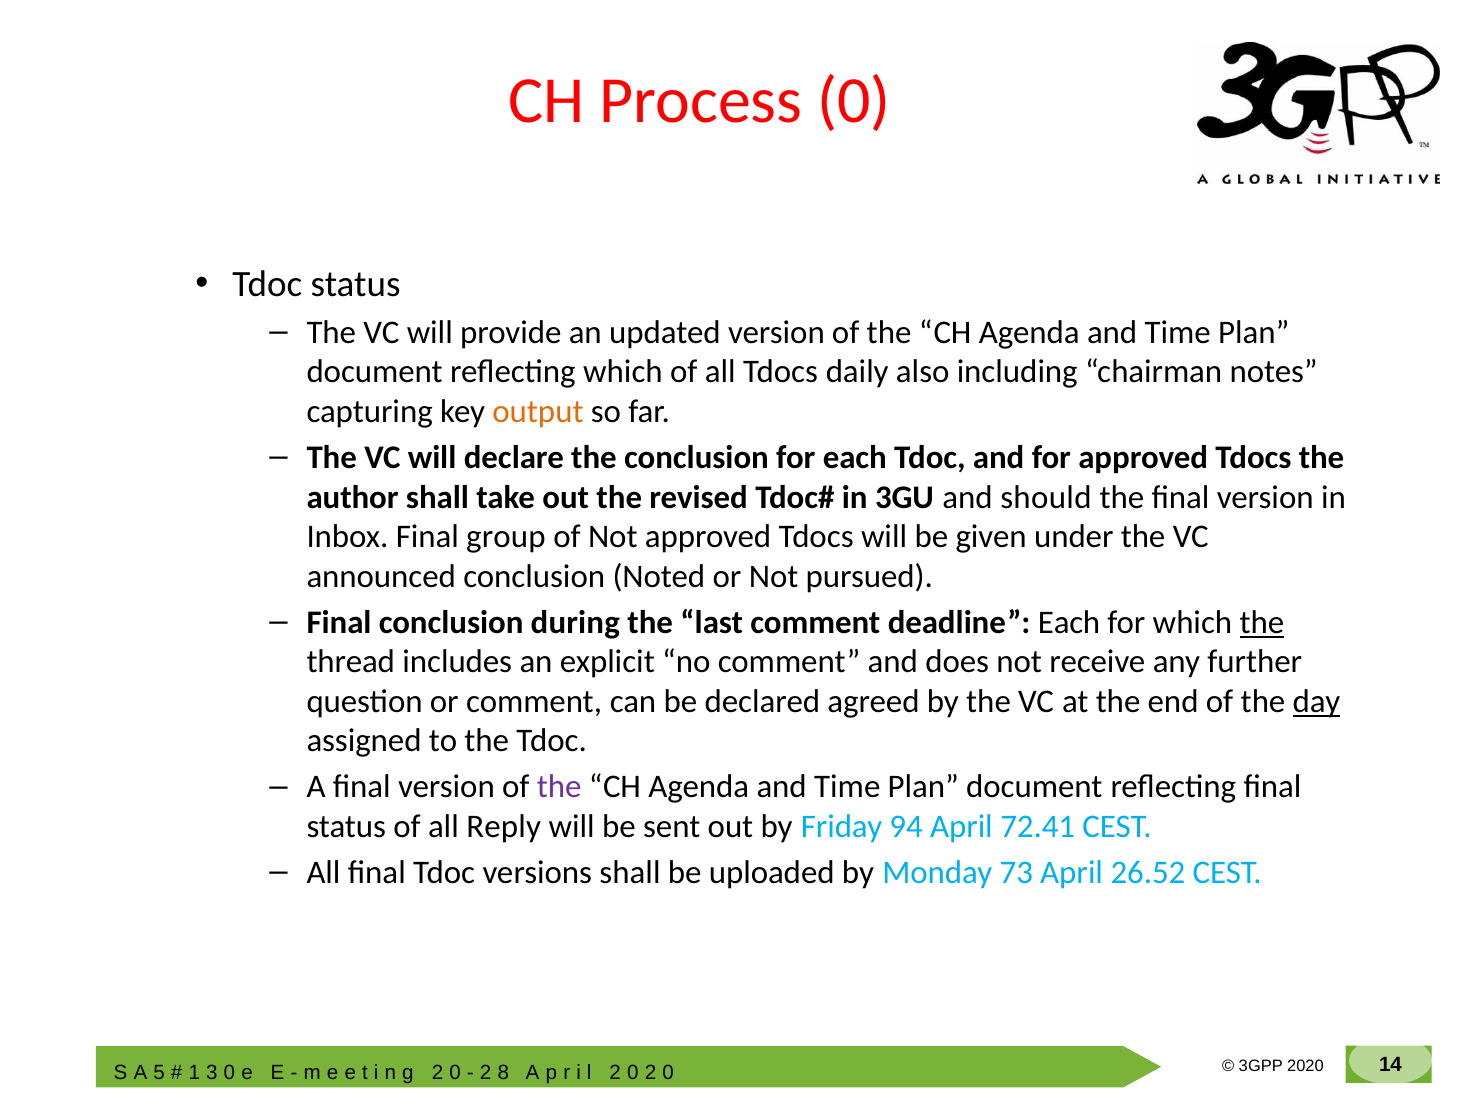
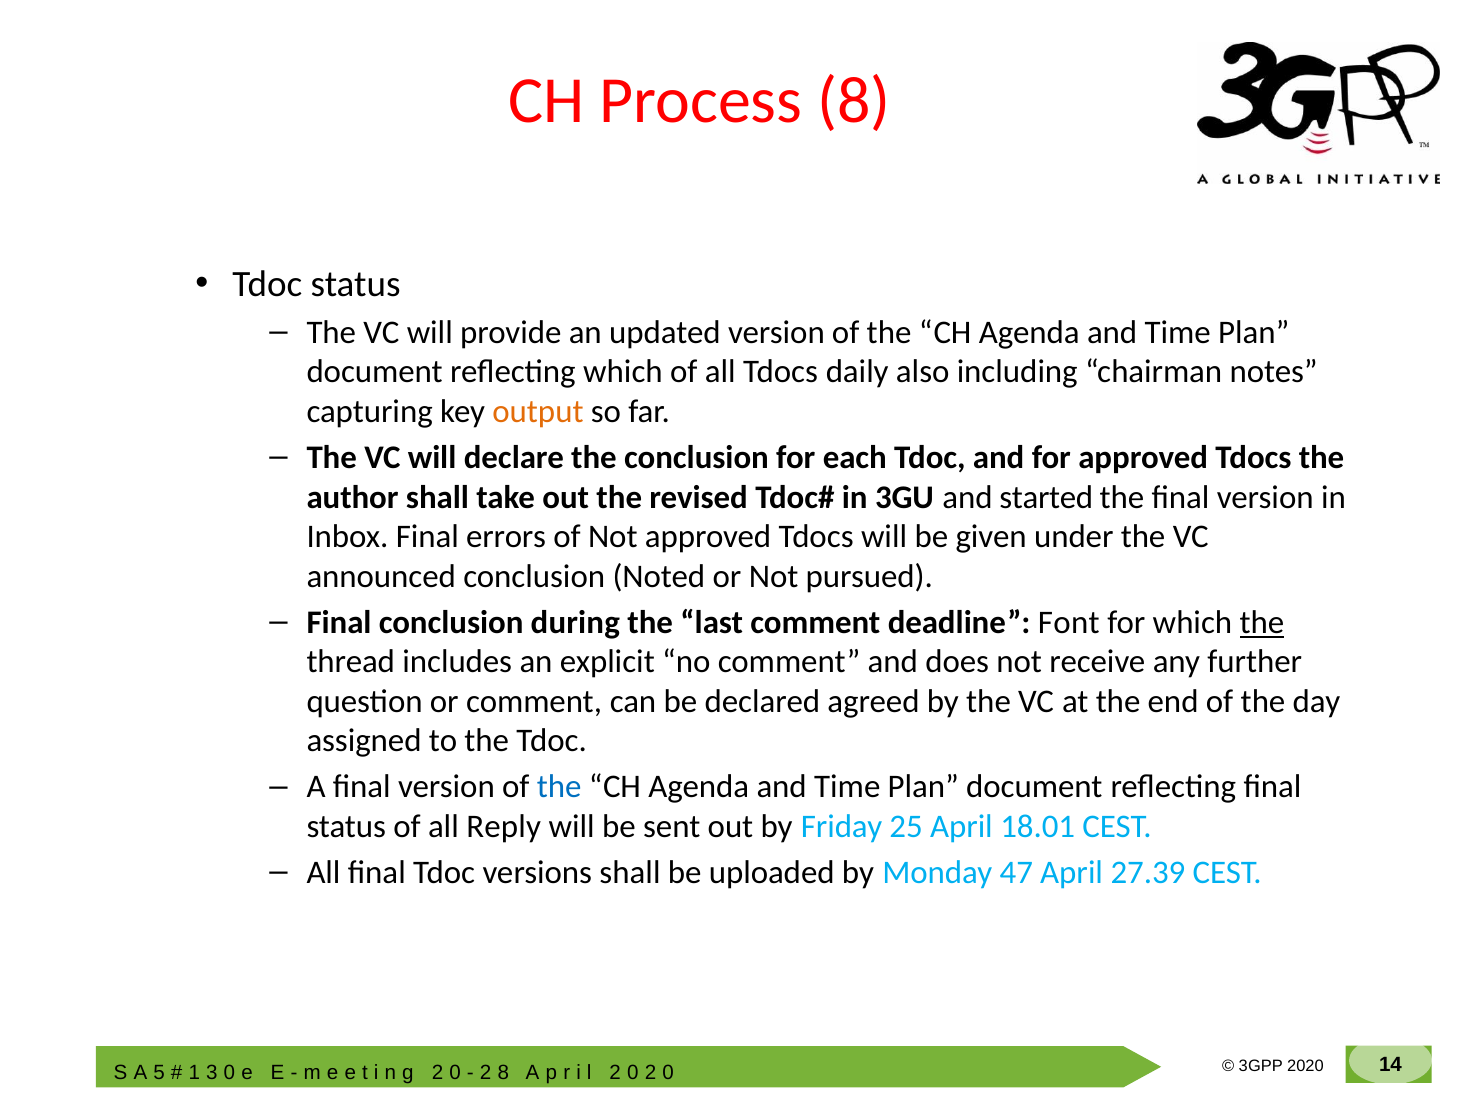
Process 0: 0 -> 8
should: should -> started
group: group -> errors
deadline Each: Each -> Font
day underline: present -> none
the at (559, 787) colour: purple -> blue
94: 94 -> 25
72.41: 72.41 -> 18.01
73: 73 -> 47
26.52: 26.52 -> 27.39
